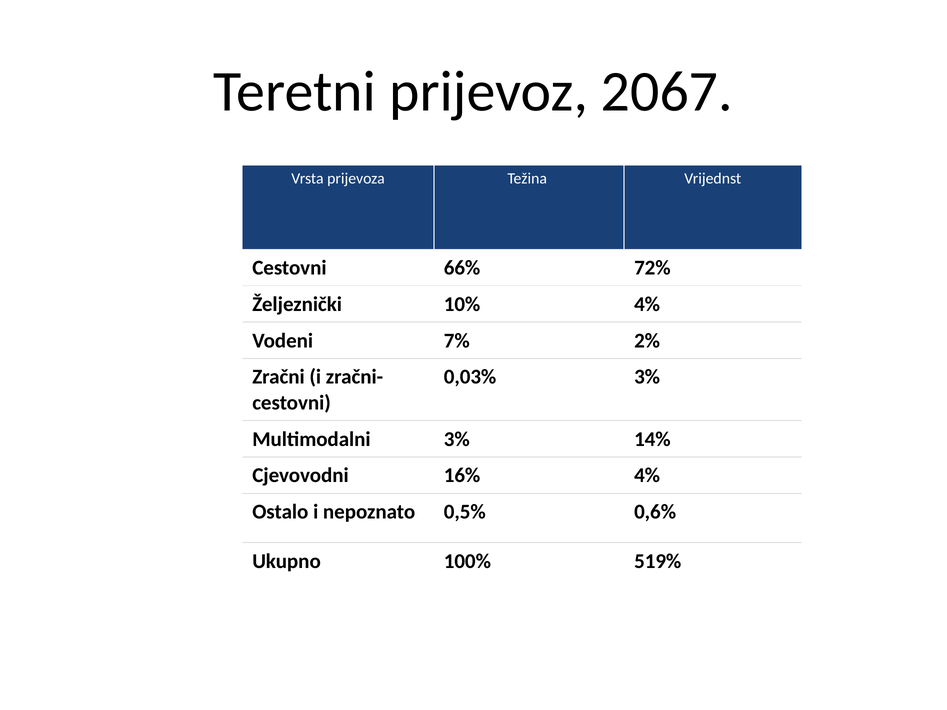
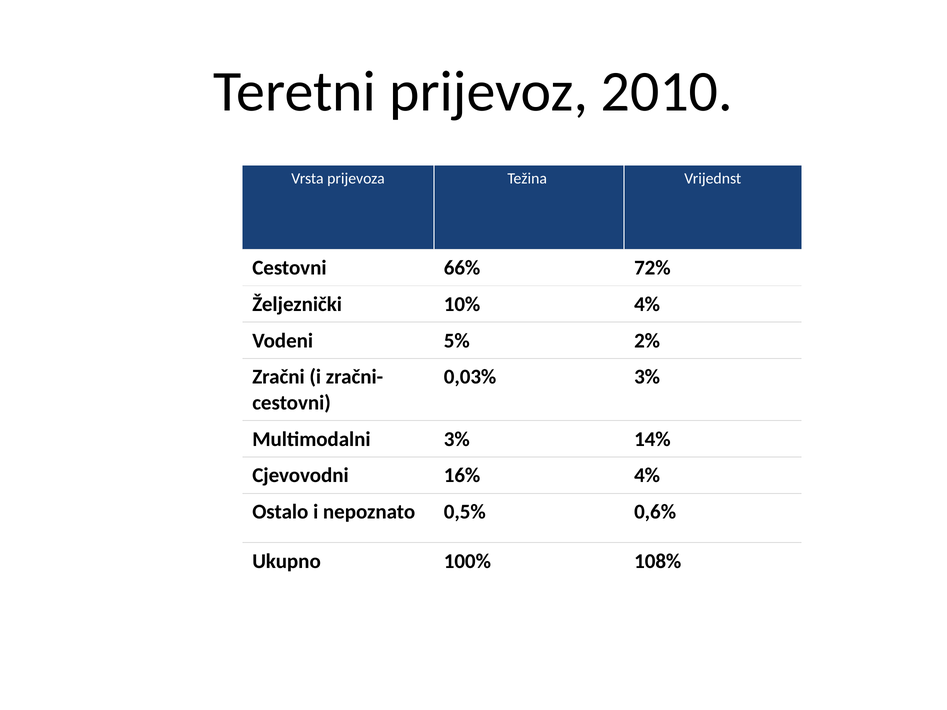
2067: 2067 -> 2010
7%: 7% -> 5%
519%: 519% -> 108%
